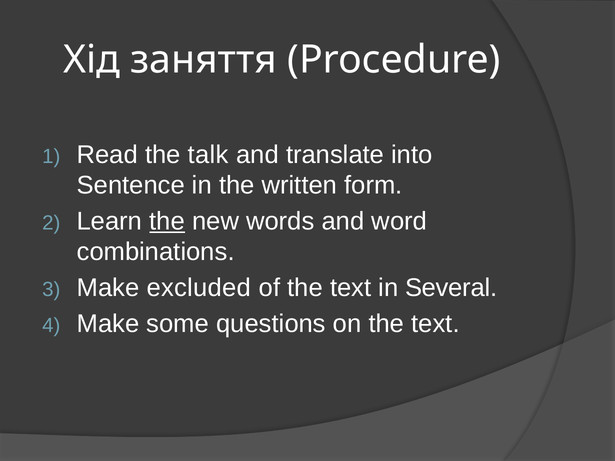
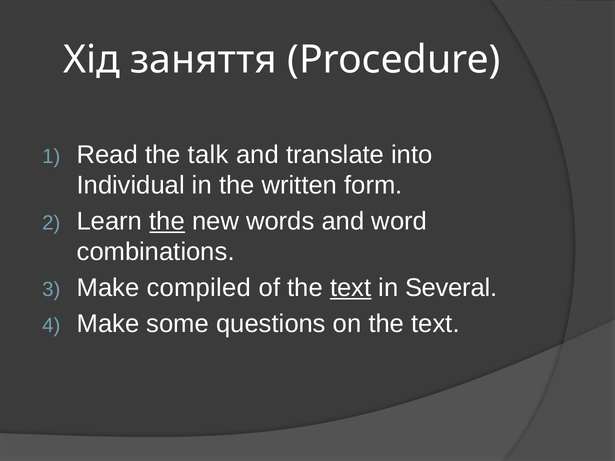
Sentence: Sentence -> Individual
excluded: excluded -> compiled
text at (351, 288) underline: none -> present
